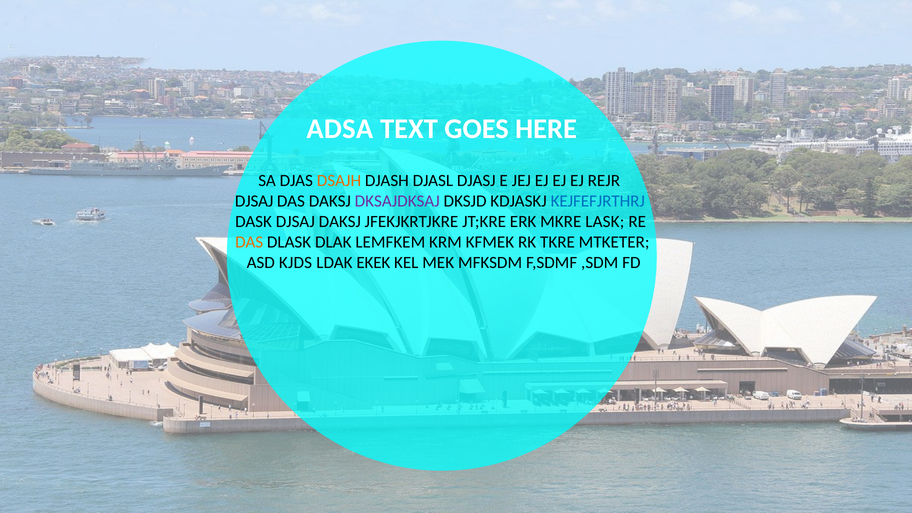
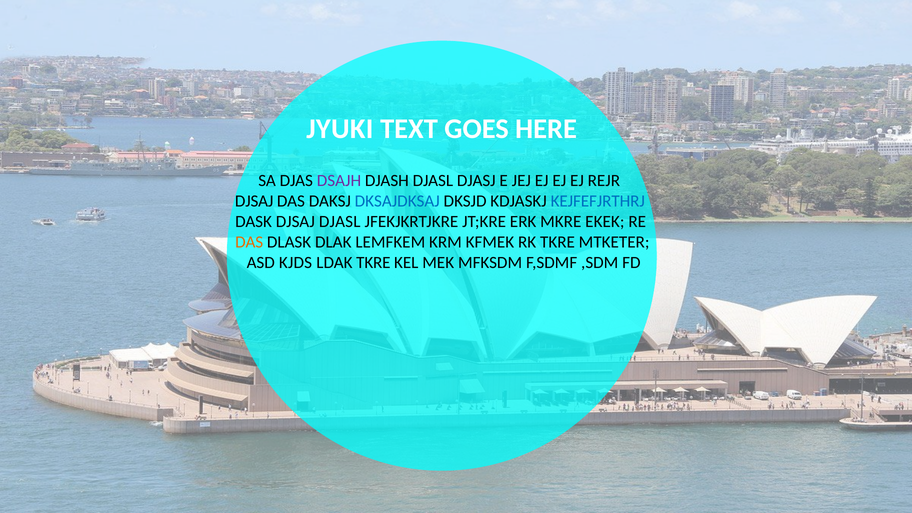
ADSA: ADSA -> JYUKI
DSAJH colour: orange -> purple
DKSAJDKSAJ colour: purple -> blue
DJSAJ DAKSJ: DAKSJ -> DJASL
LASK: LASK -> EKEK
LDAK EKEK: EKEK -> TKRE
